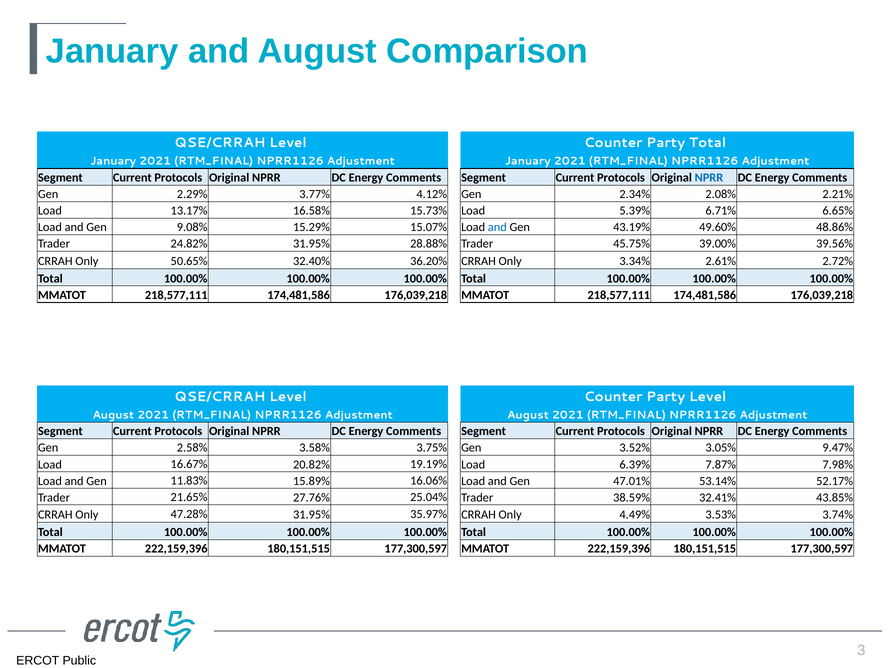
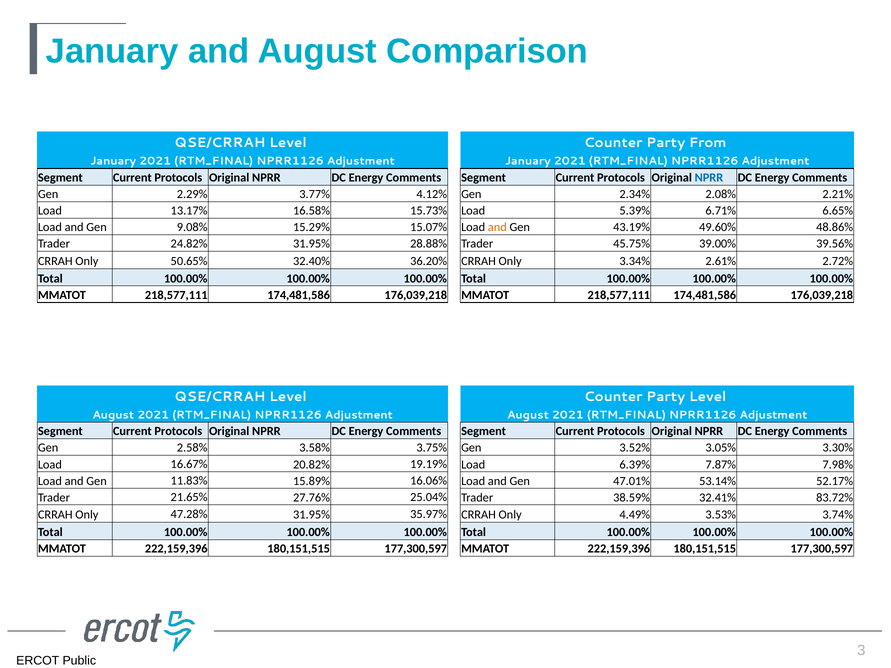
Party Total: Total -> From
and at (497, 227) colour: blue -> orange
9.47%: 9.47% -> 3.30%
43.85%: 43.85% -> 83.72%
